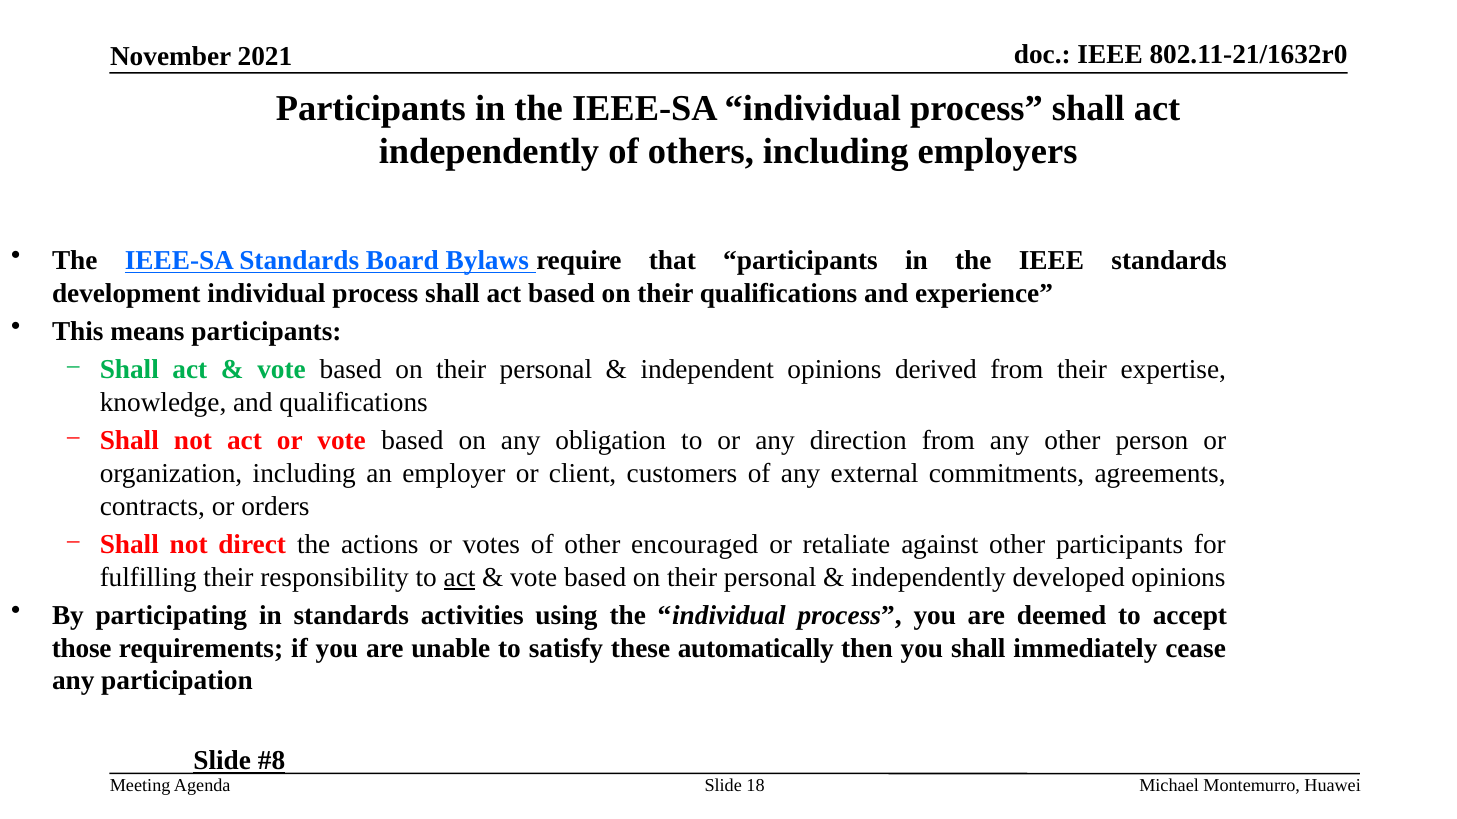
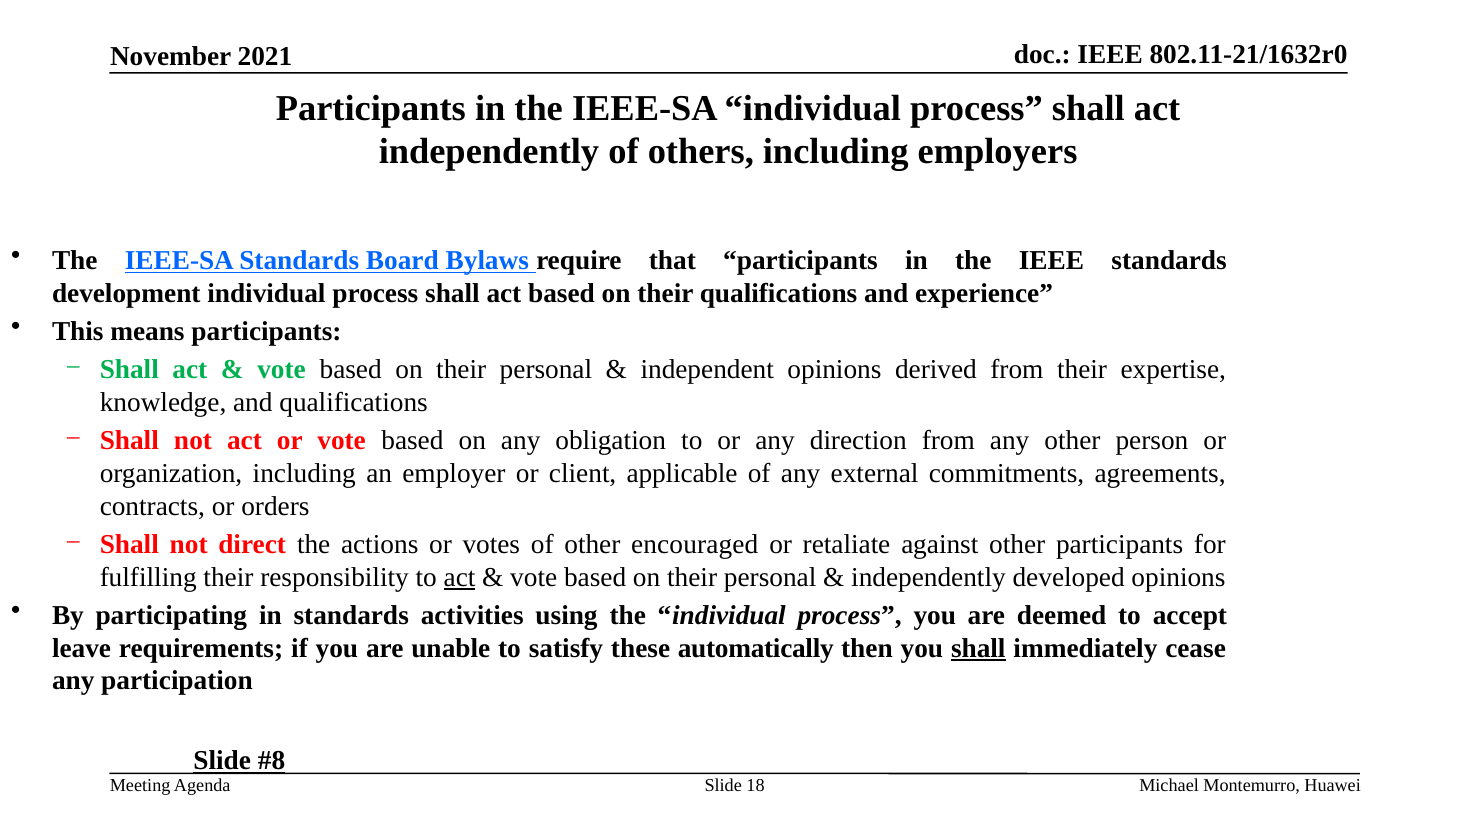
customers: customers -> applicable
those: those -> leave
shall at (978, 648) underline: none -> present
